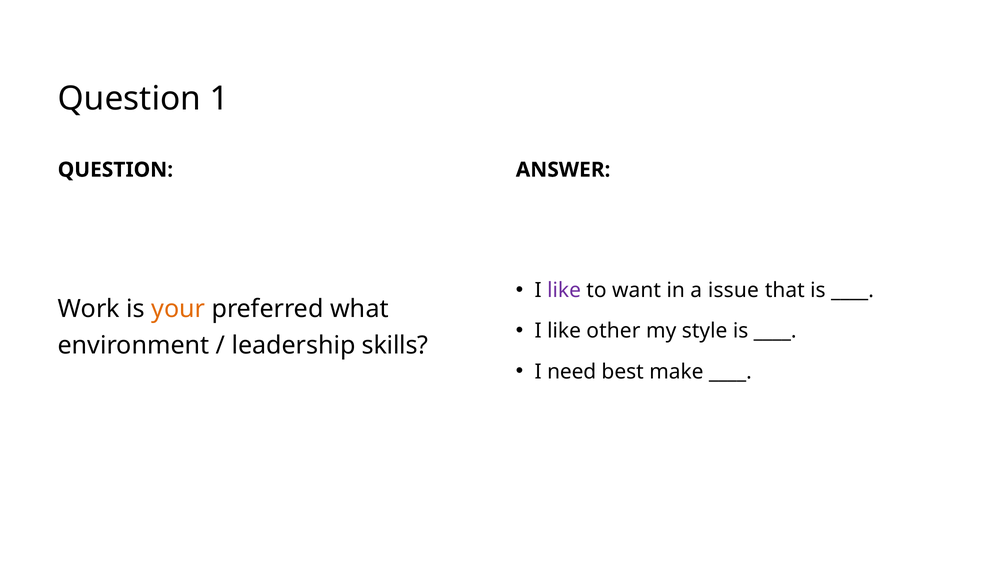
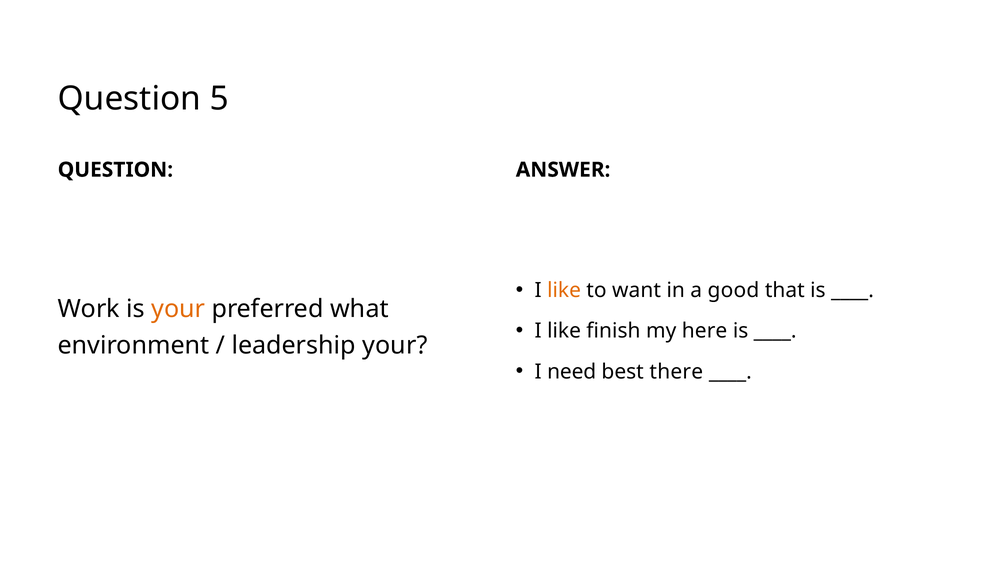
1: 1 -> 5
like at (564, 290) colour: purple -> orange
issue: issue -> good
other: other -> finish
style: style -> here
leadership skills: skills -> your
make: make -> there
